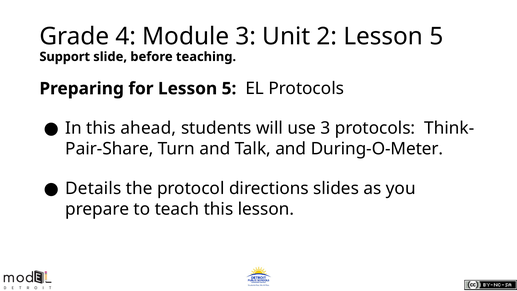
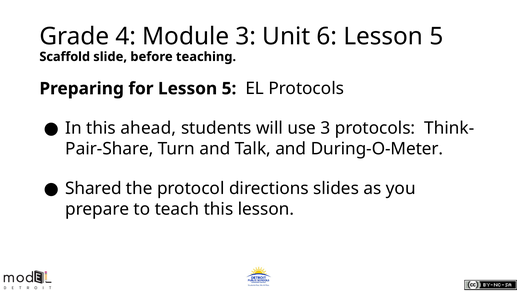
2: 2 -> 6
Support: Support -> Scaffold
Details: Details -> Shared
